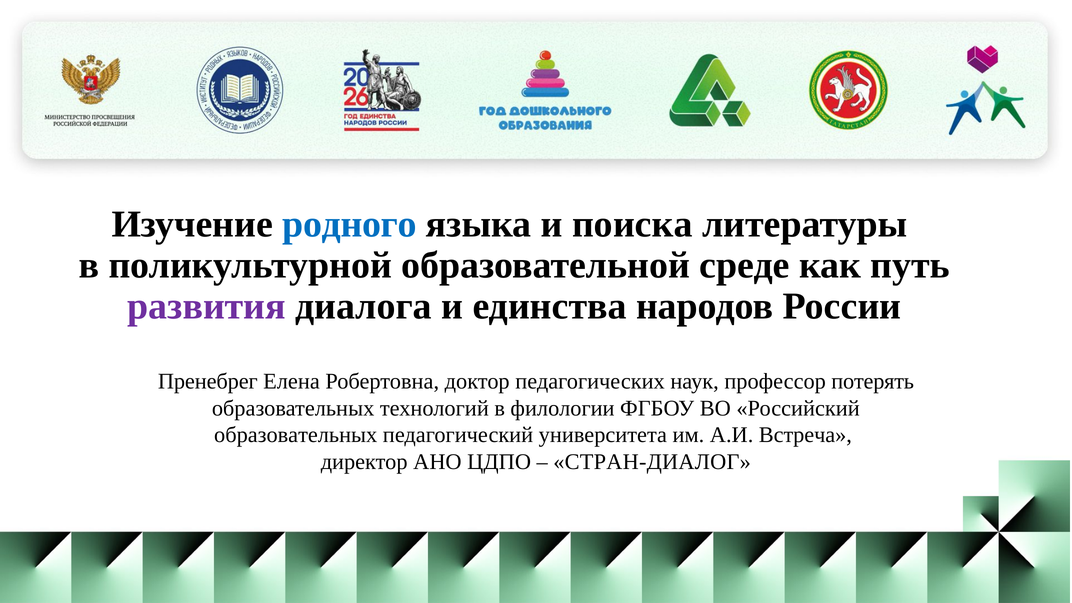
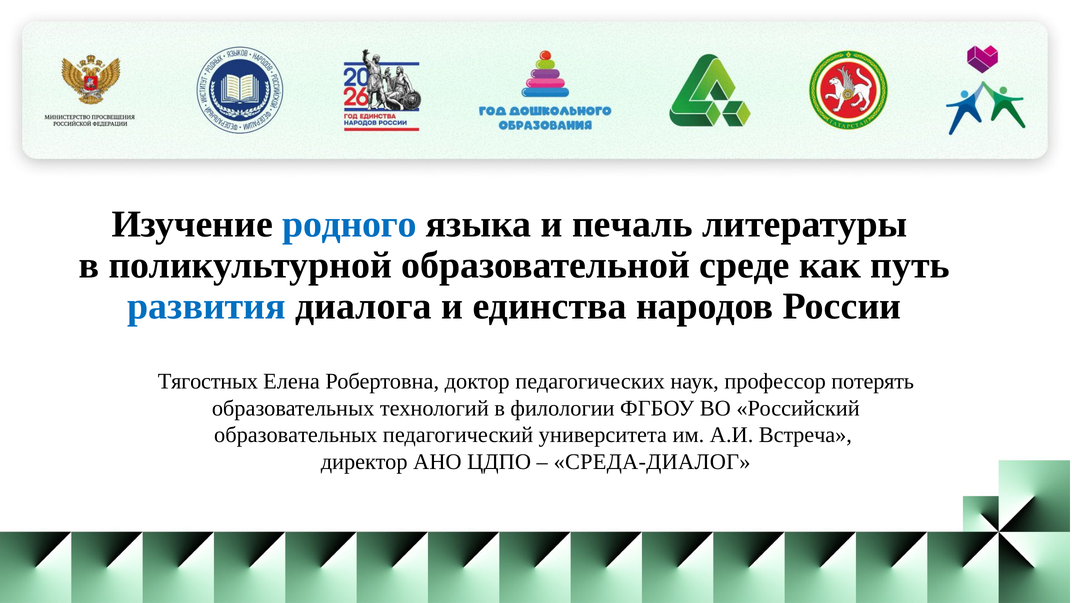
поиска: поиска -> печаль
развития colour: purple -> blue
Пренебрег: Пренебрег -> Тягостных
СТРАН-ДИАЛОГ: СТРАН-ДИАЛОГ -> СРЕДА-ДИАЛОГ
